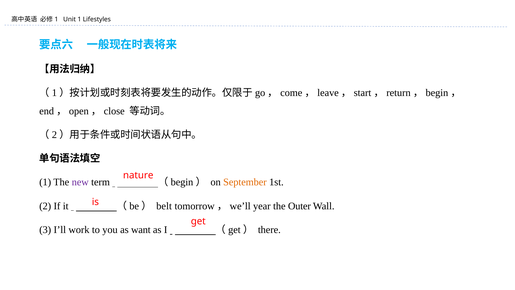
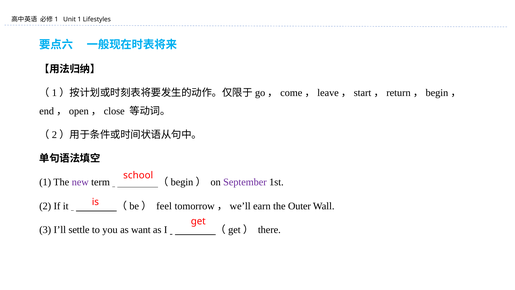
nature: nature -> school
September colour: orange -> purple
belt: belt -> feel
year: year -> earn
work: work -> settle
